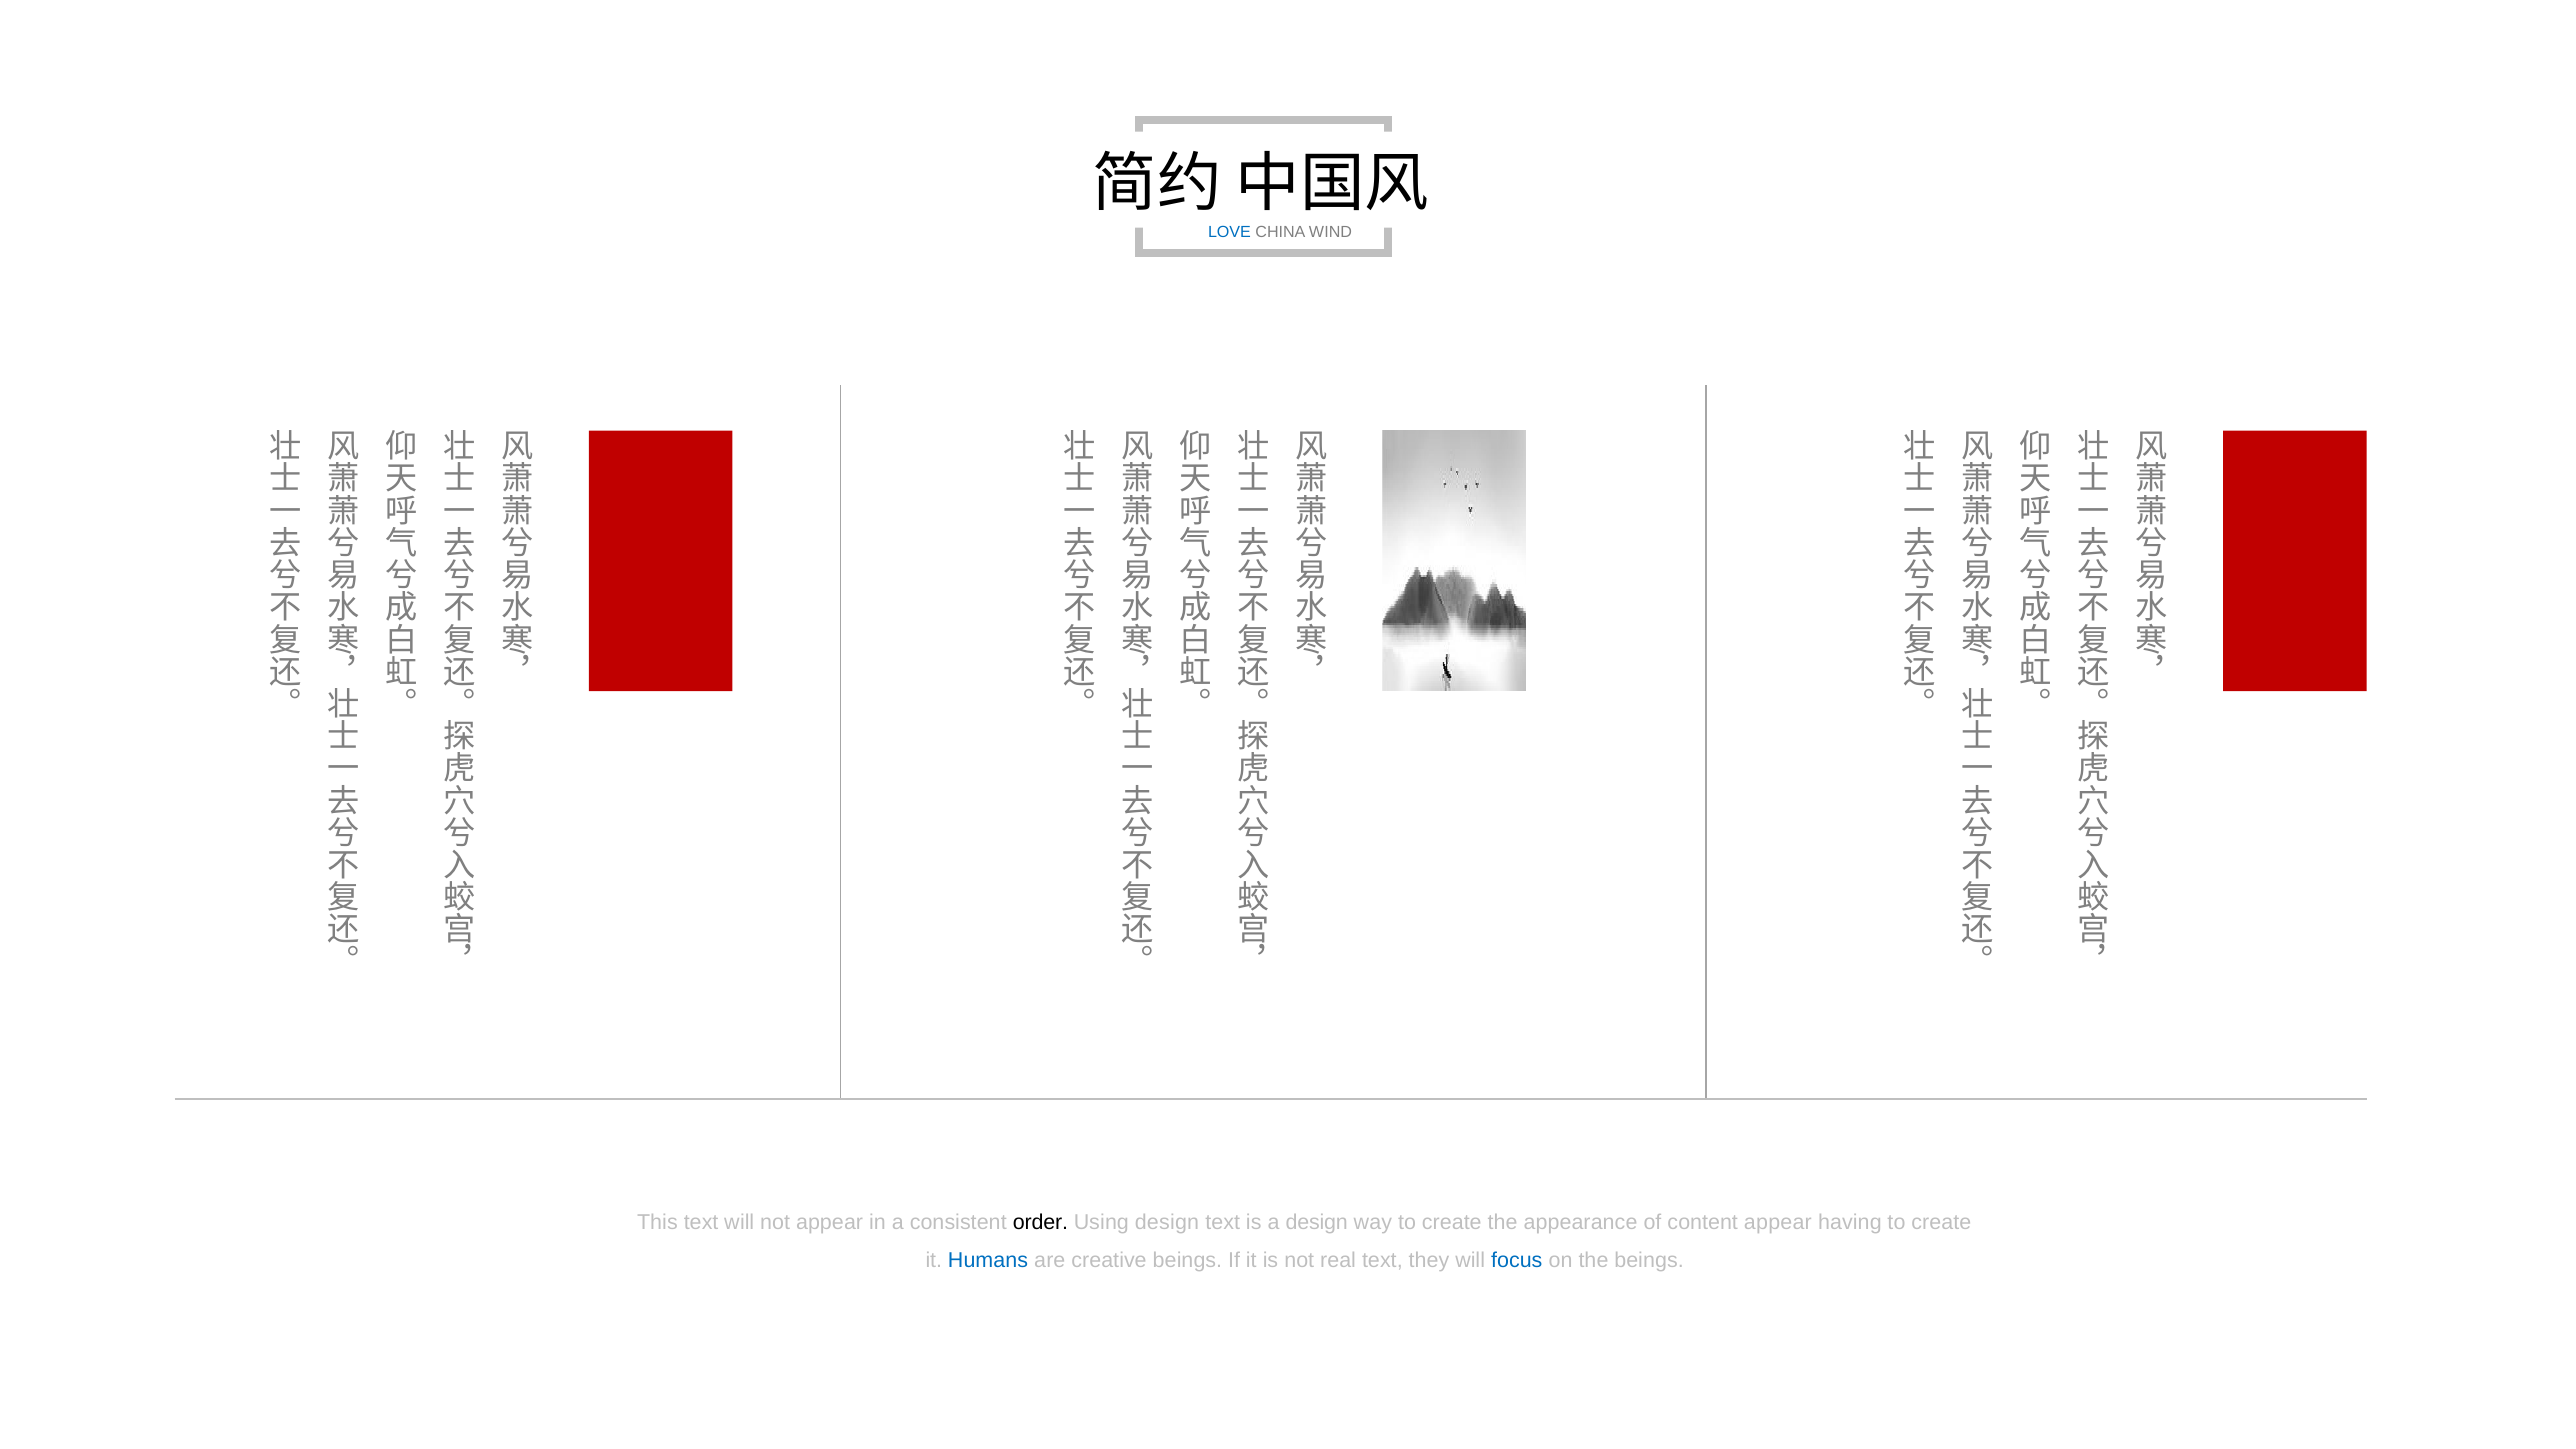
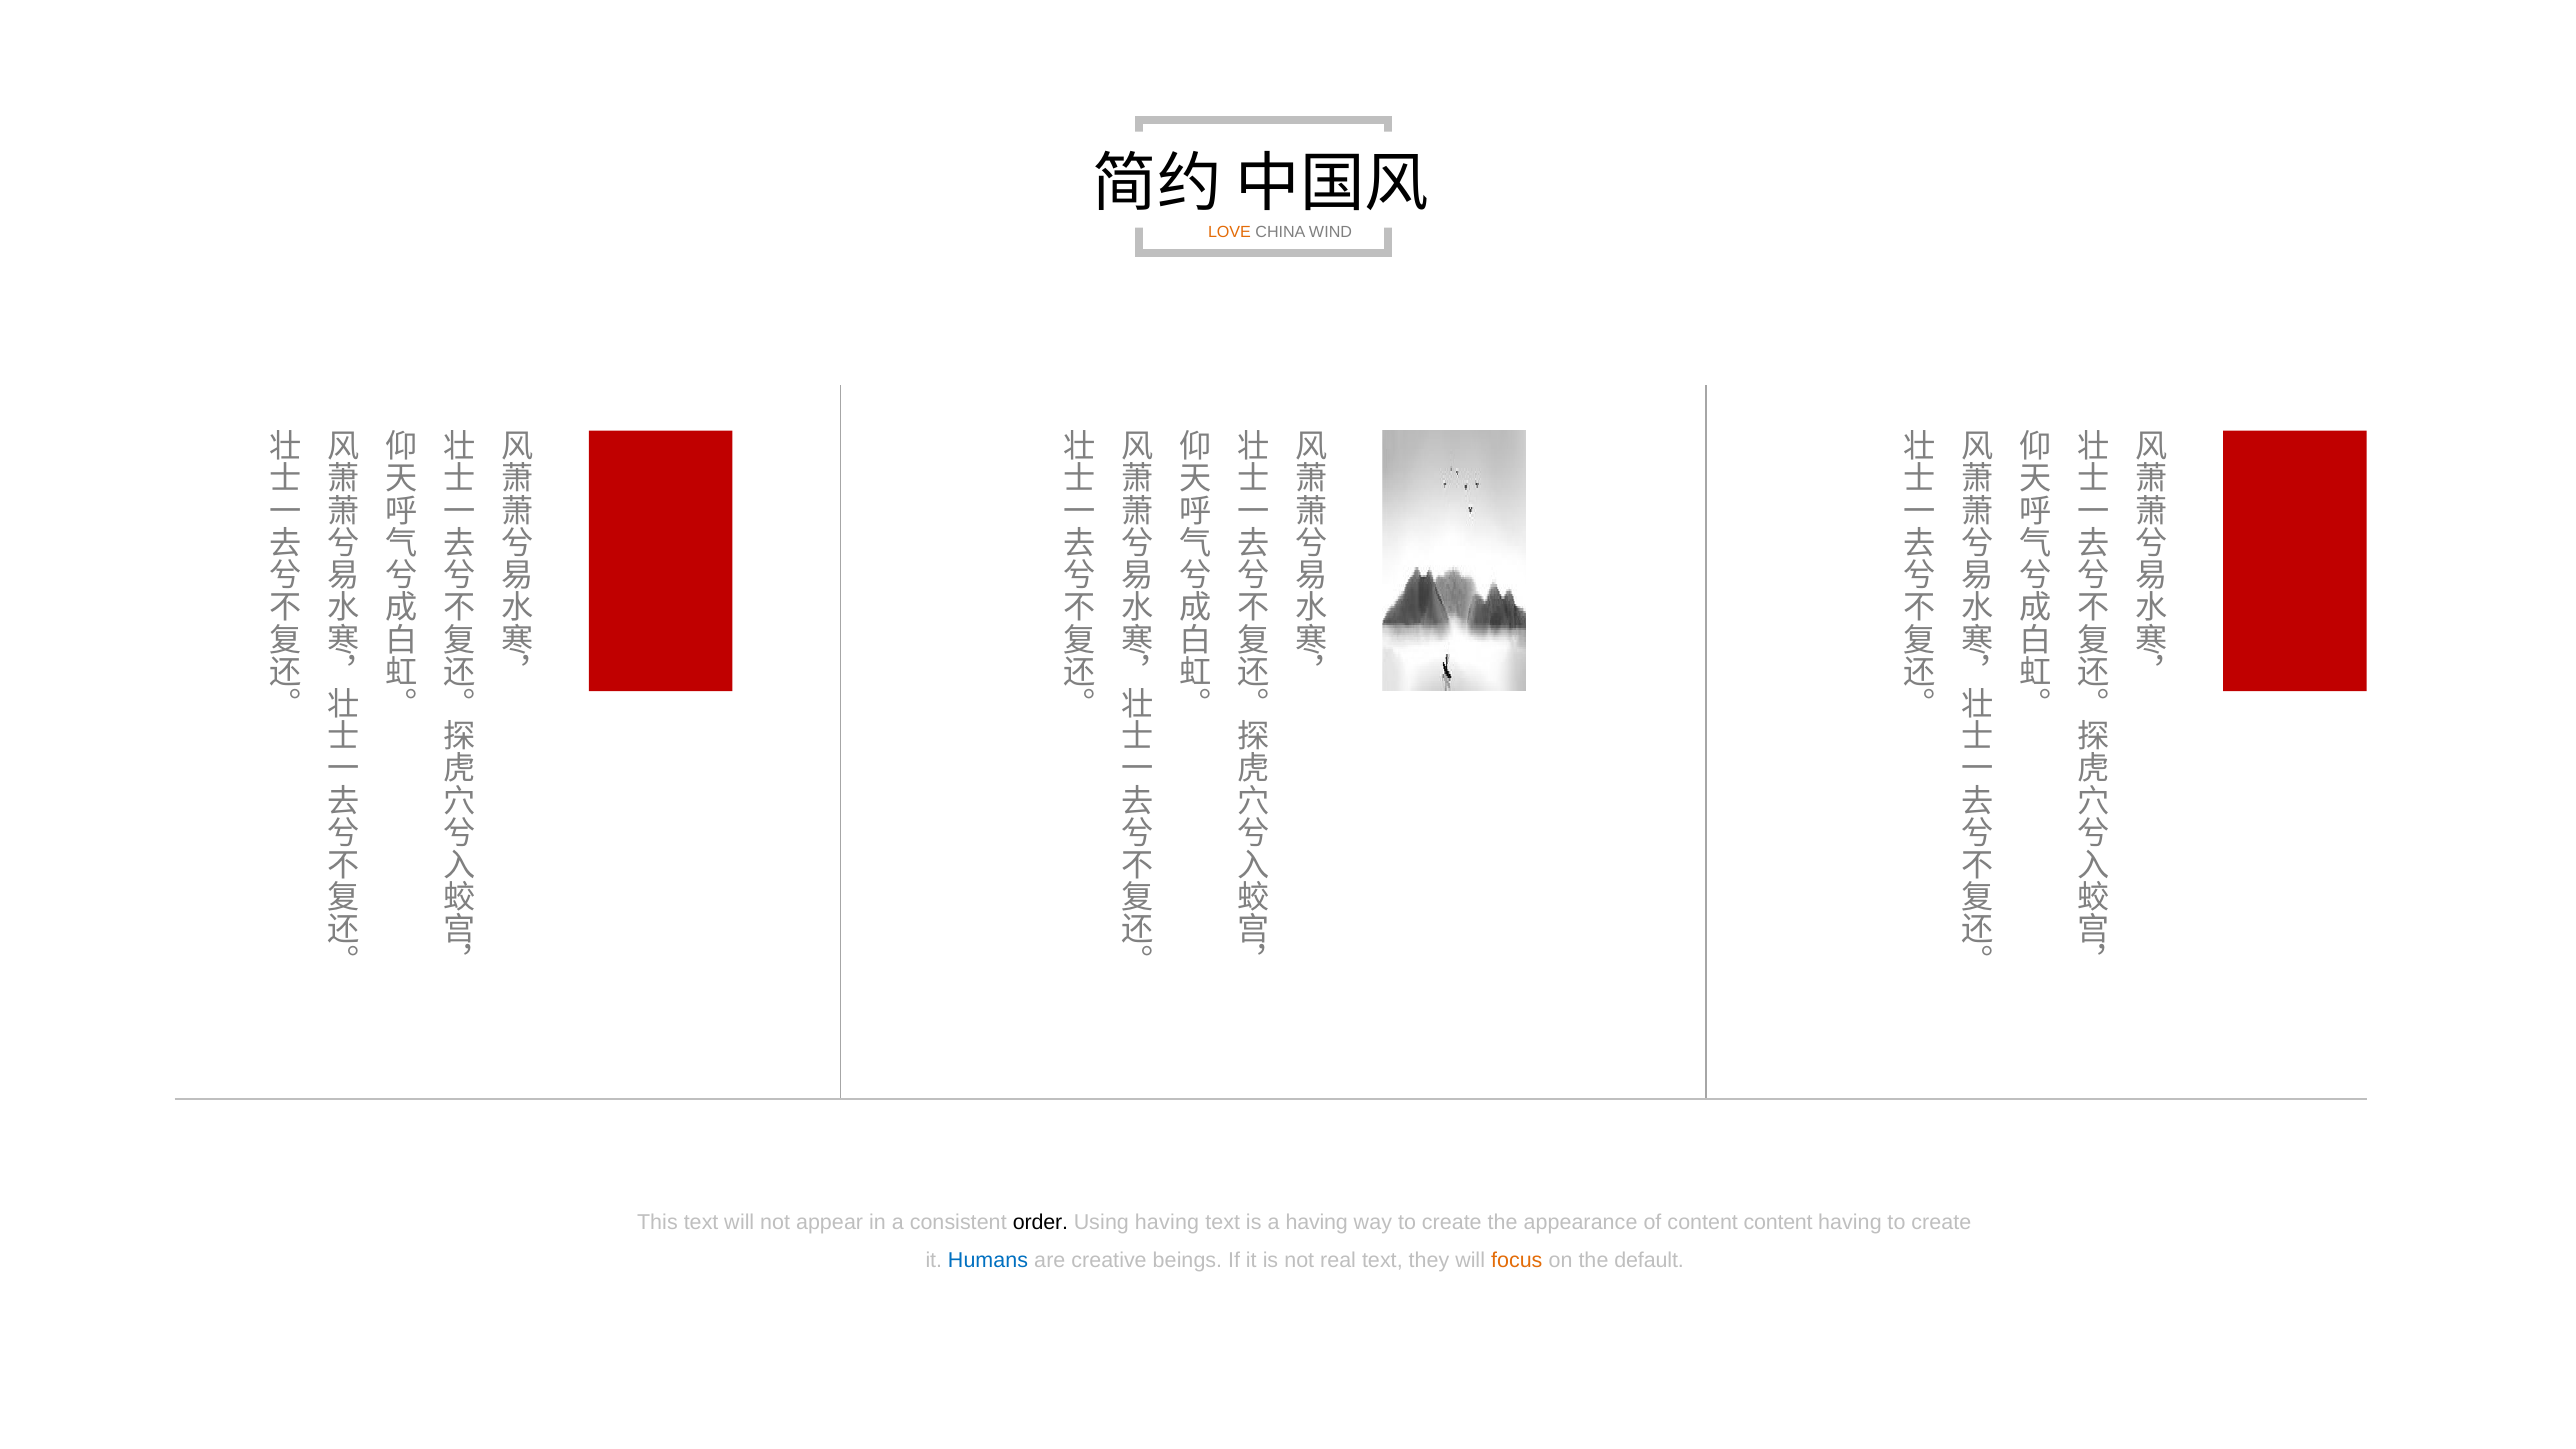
LOVE colour: blue -> orange
Using design: design -> having
a design: design -> having
content appear: appear -> content
focus colour: blue -> orange
the beings: beings -> default
